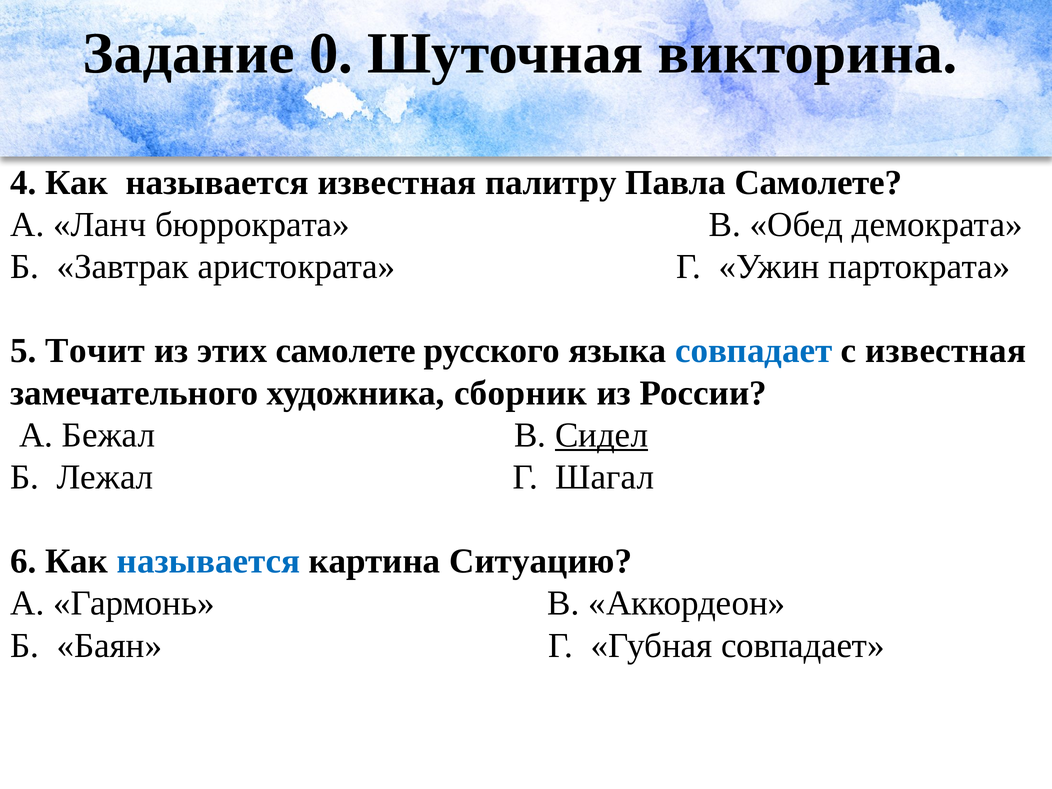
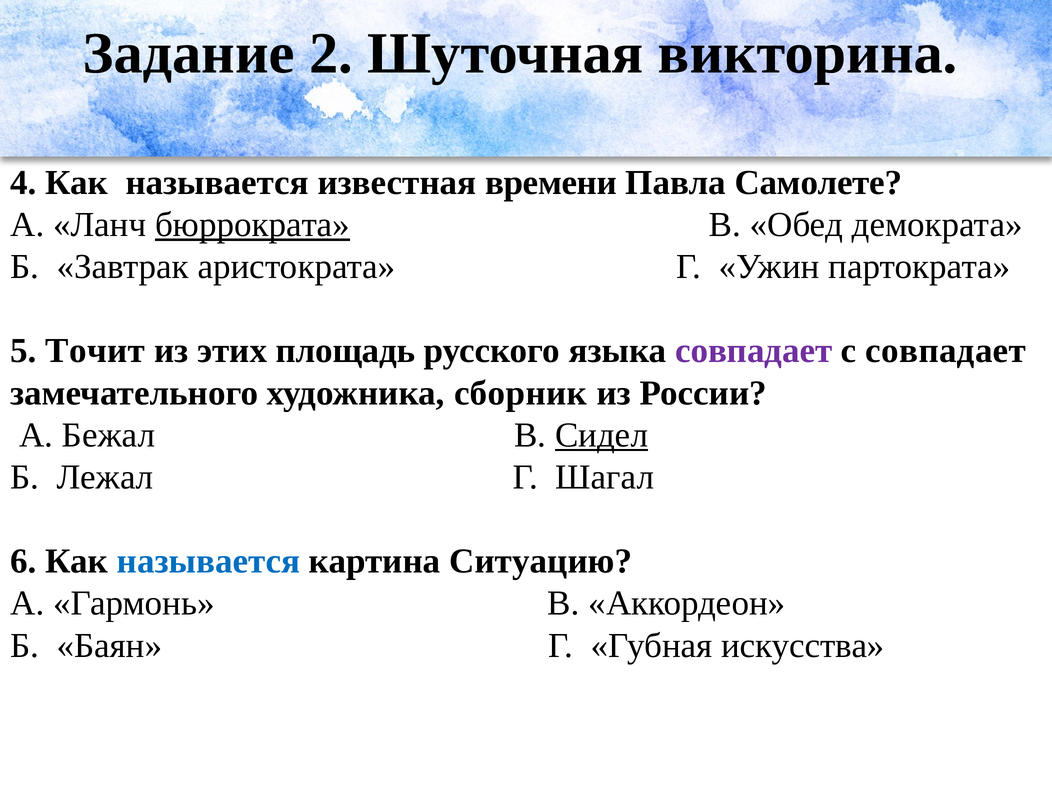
0: 0 -> 2
палитру: палитру -> времени
бюррократа underline: none -> present
этих самолете: самолете -> площадь
совпадает at (754, 351) colour: blue -> purple
с известная: известная -> совпадает
Губная совпадает: совпадает -> искусства
